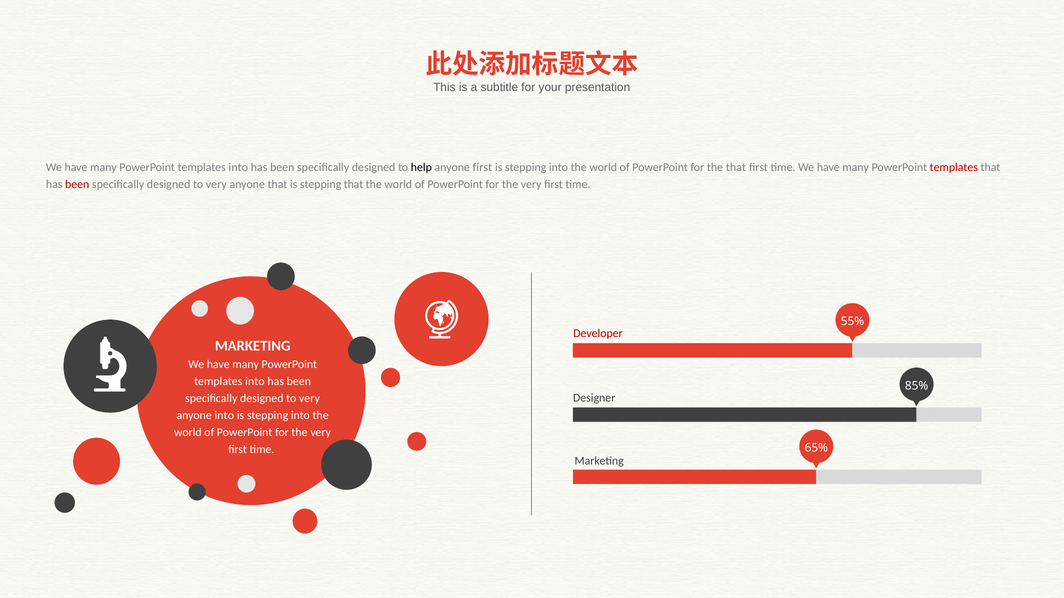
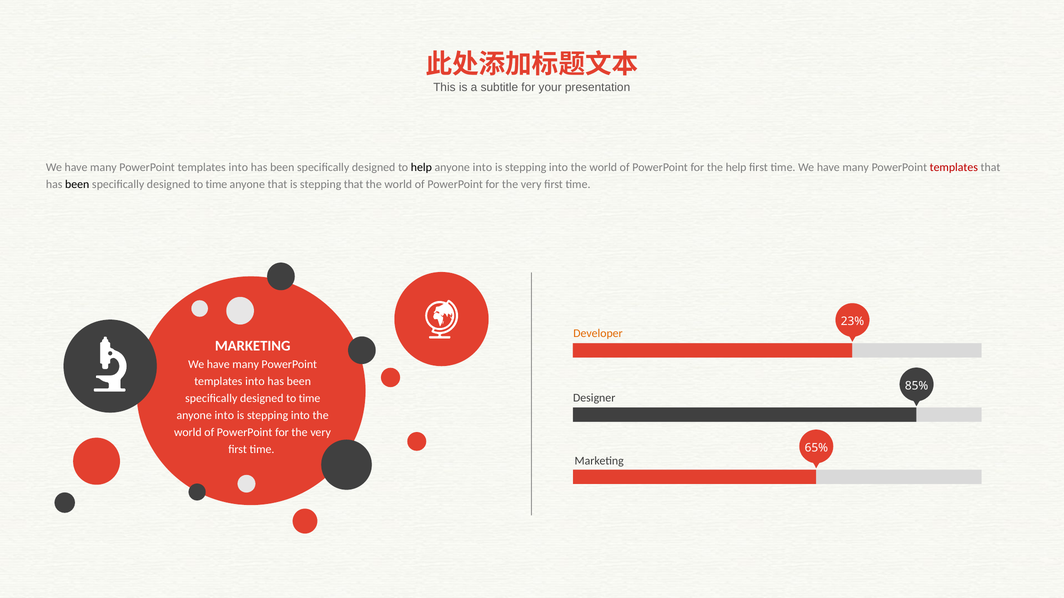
first at (482, 167): first -> into
the that: that -> help
been at (77, 184) colour: red -> black
very at (216, 184): very -> time
55%: 55% -> 23%
Developer colour: red -> orange
very at (309, 399): very -> time
